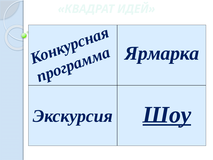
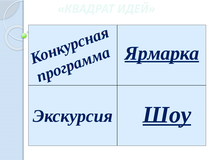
Ярмарка underline: none -> present
